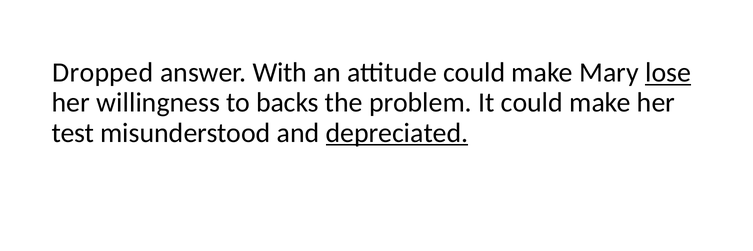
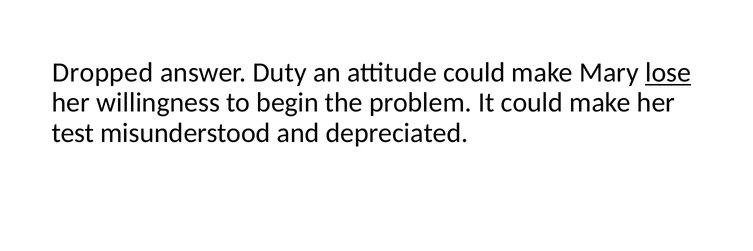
With: With -> Duty
backs: backs -> begin
depreciated underline: present -> none
